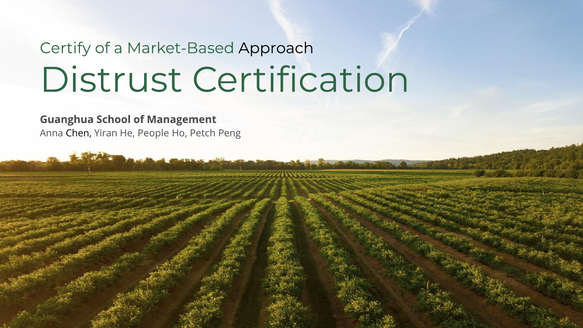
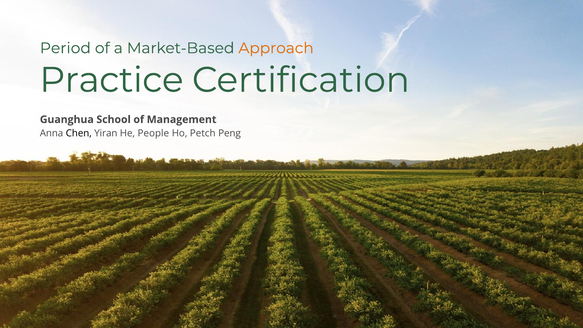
Certify: Certify -> Period
Approach colour: black -> orange
Distrust: Distrust -> Practice
